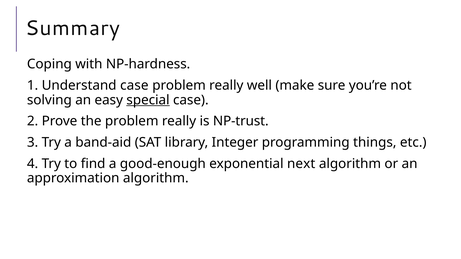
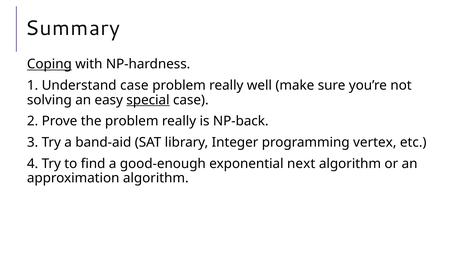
Coping underline: none -> present
NP-trust: NP-trust -> NP-back
things: things -> vertex
